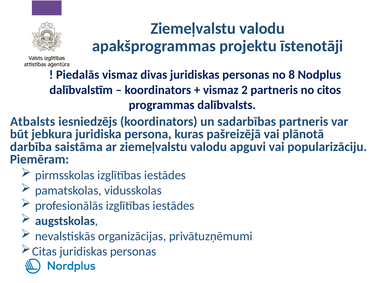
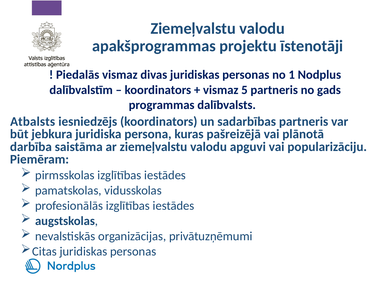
8: 8 -> 1
2: 2 -> 5
citos: citos -> gads
